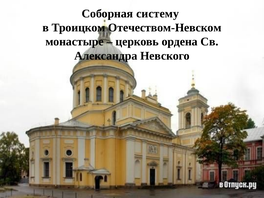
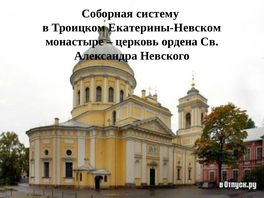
Отечеством-Невском: Отечеством-Невском -> Екатерины-Невском
